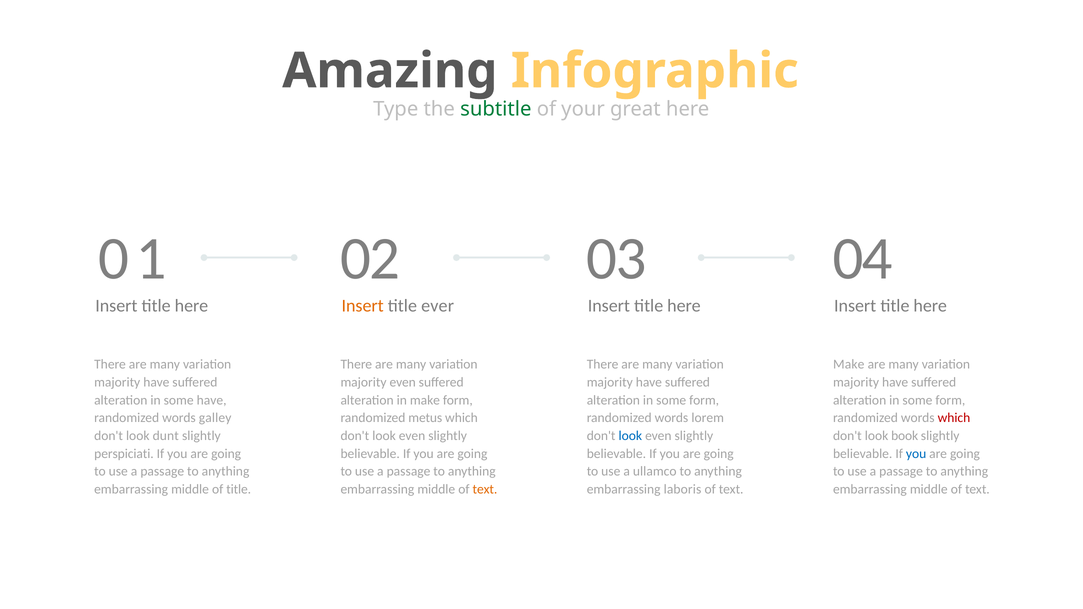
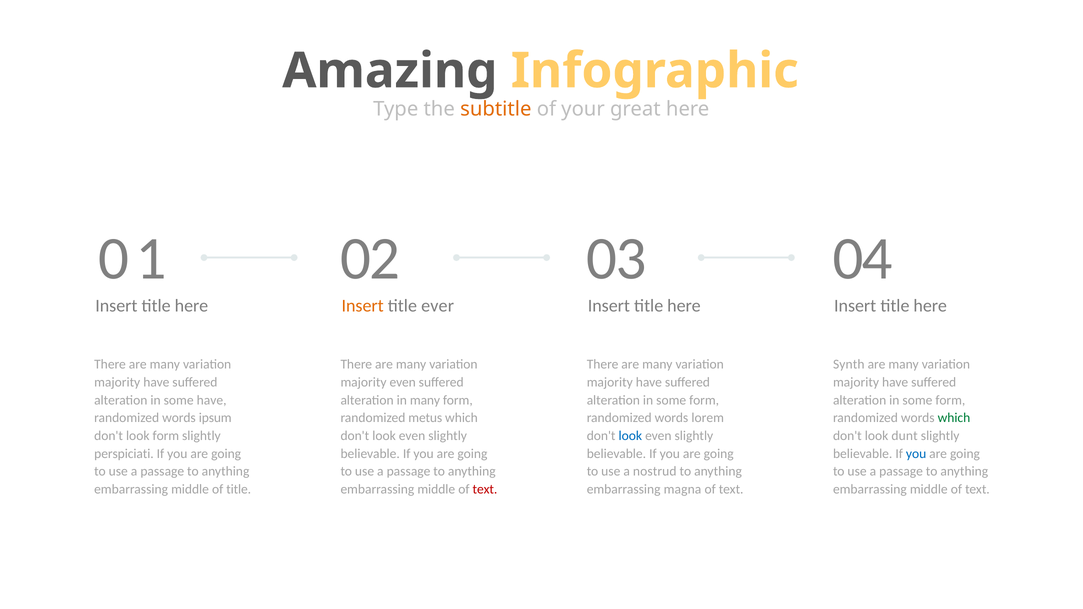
subtitle colour: green -> orange
Make at (849, 364): Make -> Synth
in make: make -> many
galley: galley -> ipsum
which at (954, 418) colour: red -> green
look dunt: dunt -> form
book: book -> dunt
ullamco: ullamco -> nostrud
text at (485, 489) colour: orange -> red
laboris: laboris -> magna
